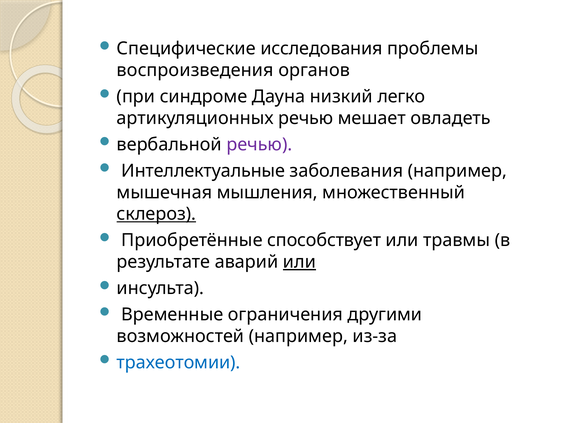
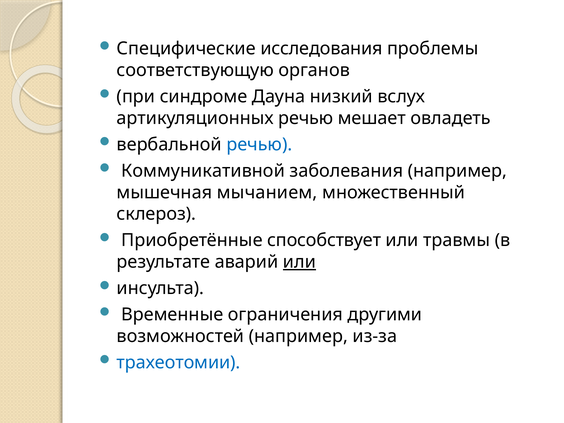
воспроизведения: воспроизведения -> соответствующую
легко: легко -> вслух
речью at (259, 145) colour: purple -> blue
Интеллектуальные: Интеллектуальные -> Коммуникативной
мышления: мышления -> мычанием
склероз underline: present -> none
